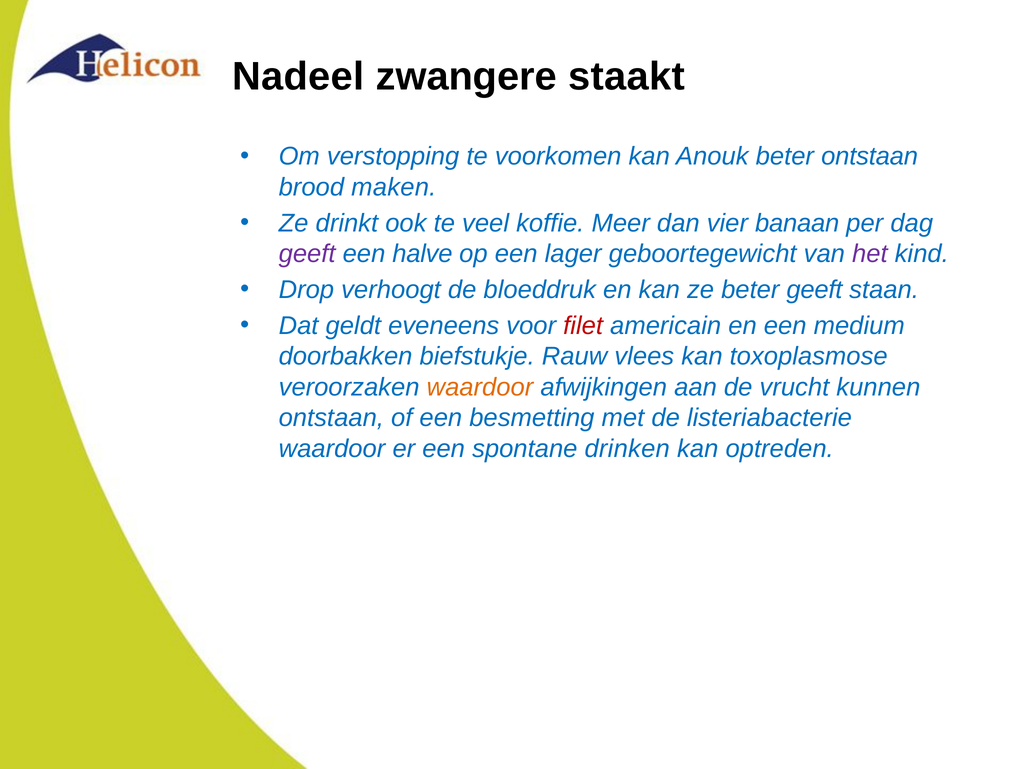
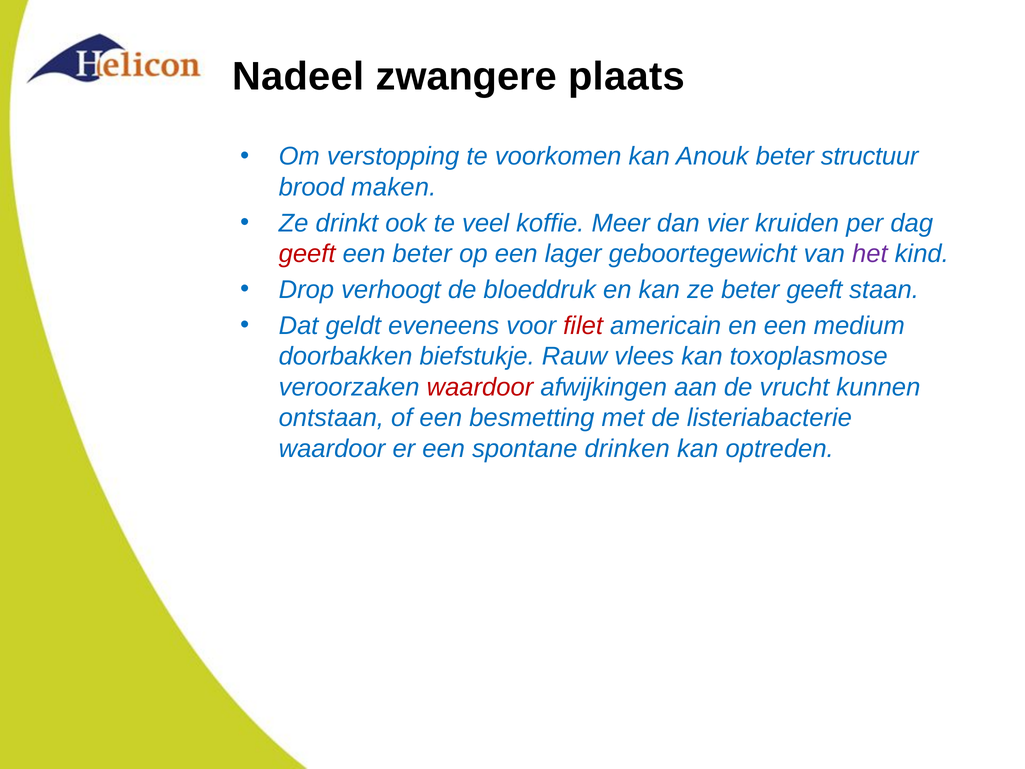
staakt: staakt -> plaats
beter ontstaan: ontstaan -> structuur
banaan: banaan -> kruiden
geeft at (307, 254) colour: purple -> red
een halve: halve -> beter
waardoor at (480, 387) colour: orange -> red
